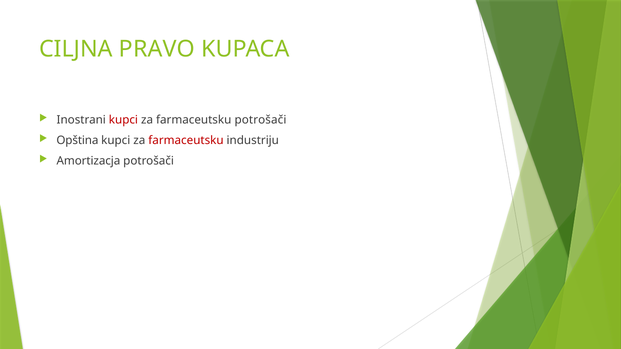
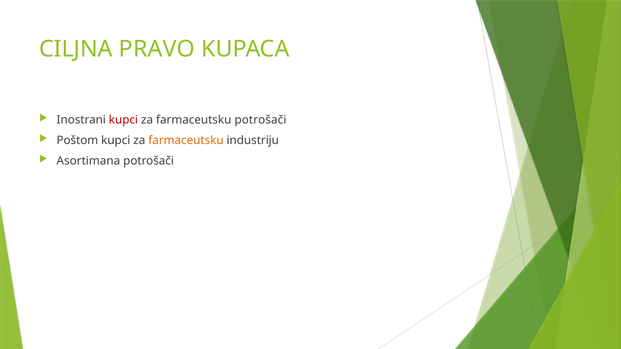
Opština: Opština -> Poštom
farmaceutsku at (186, 141) colour: red -> orange
Amortizacja: Amortizacja -> Asortimana
